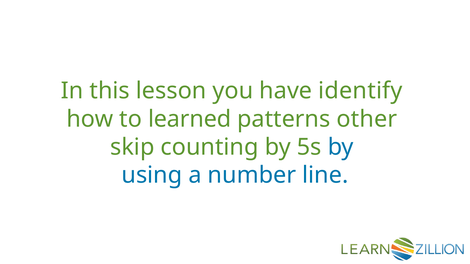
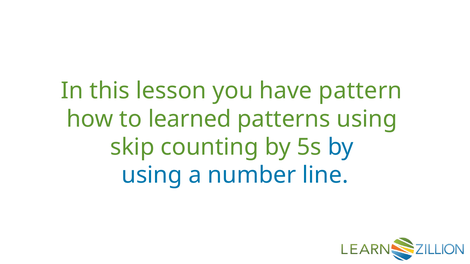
identify: identify -> pattern
patterns other: other -> using
